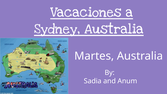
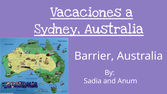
Martes: Martes -> Barrier
